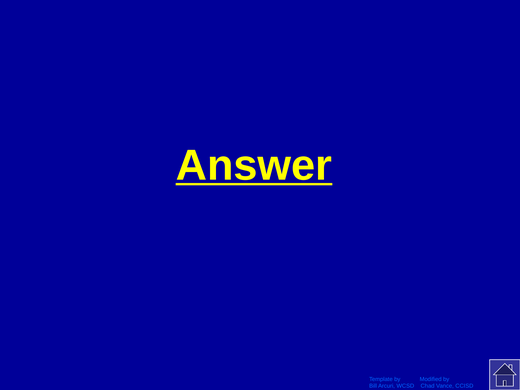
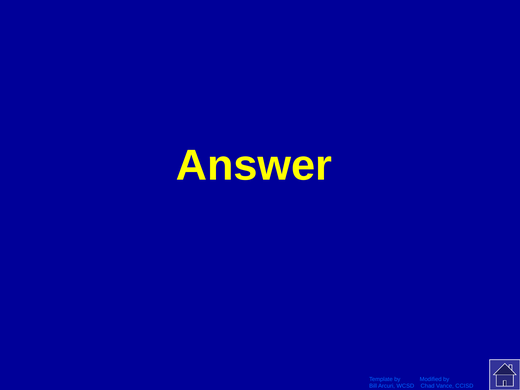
Answer underline: present -> none
